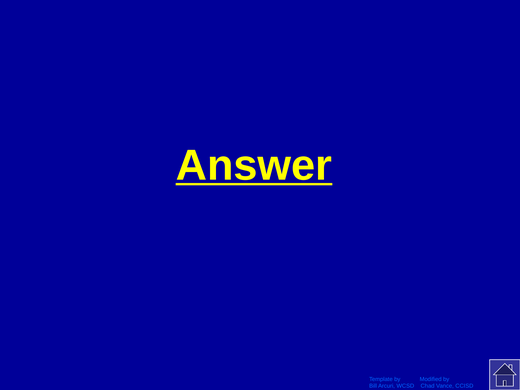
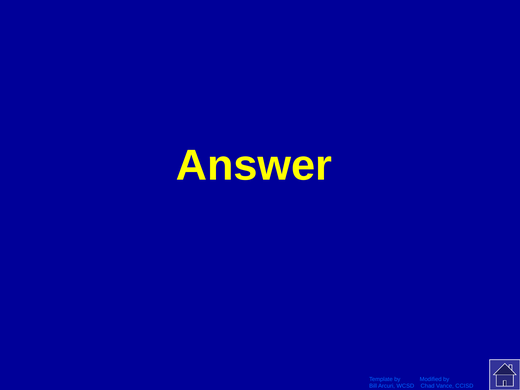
Answer underline: present -> none
